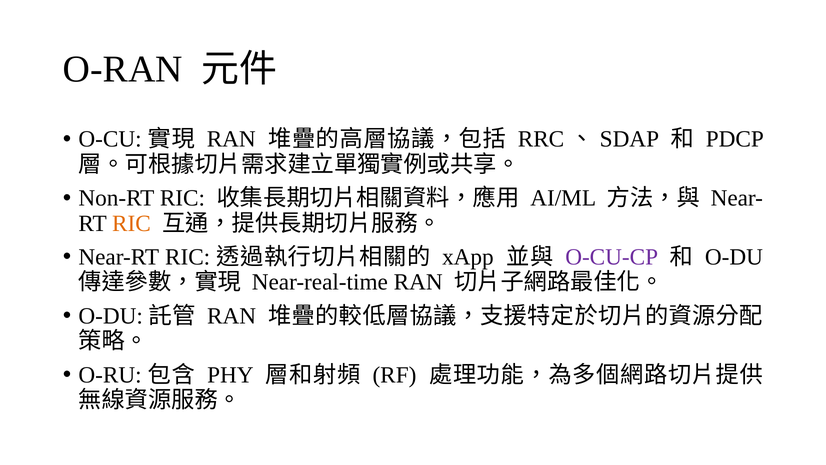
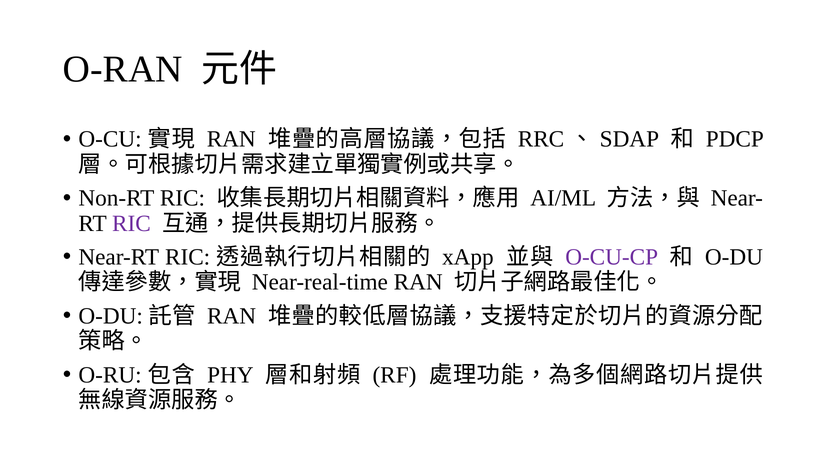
RIC at (131, 223) colour: orange -> purple
